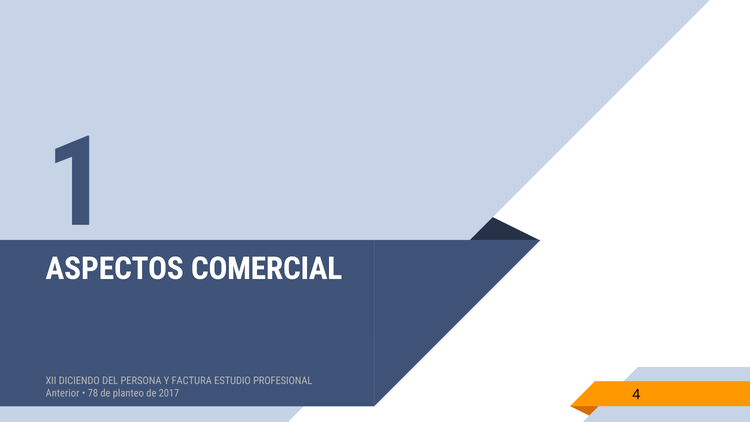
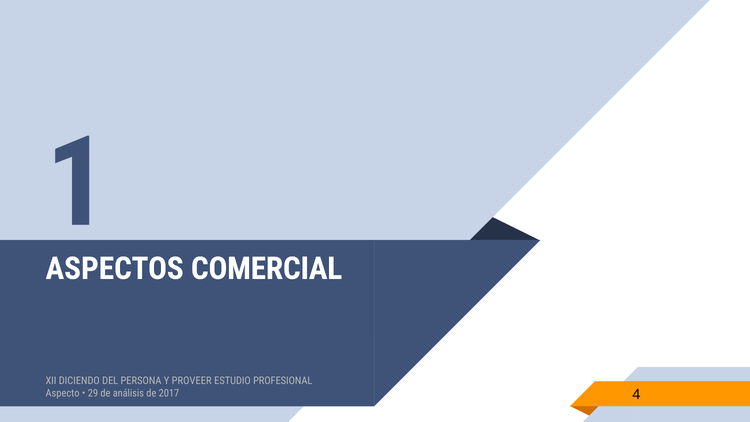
FACTURA: FACTURA -> PROVEER
Anterior: Anterior -> Aspecto
78: 78 -> 29
planteo: planteo -> análisis
